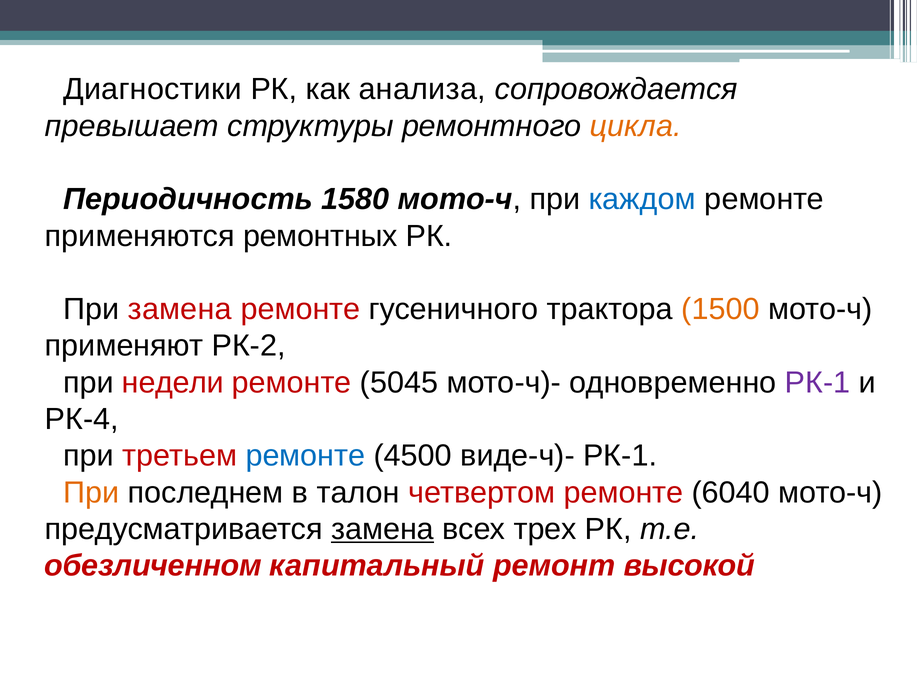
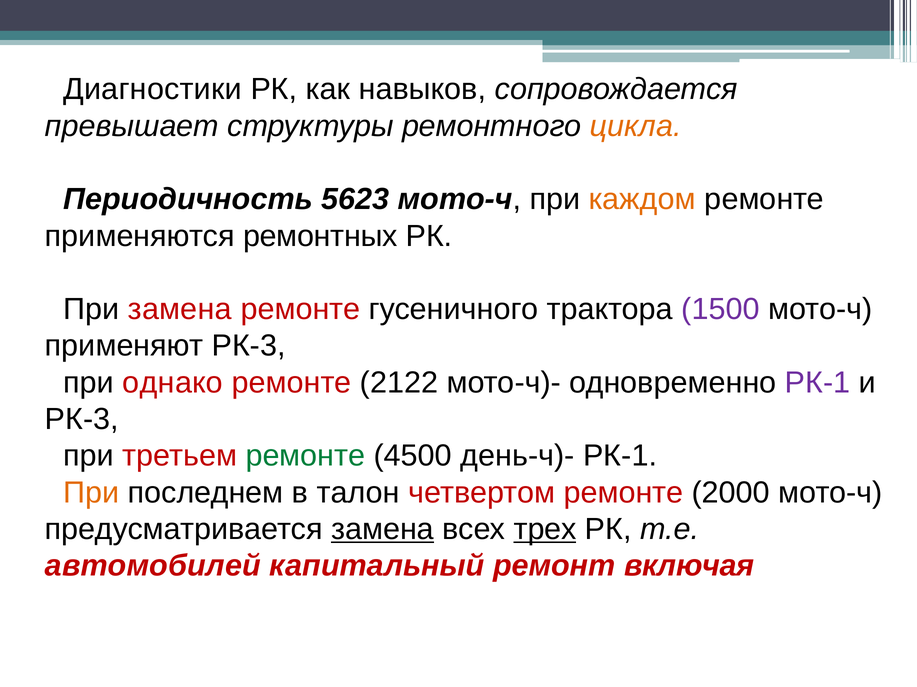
анализа: анализа -> навыков
1580: 1580 -> 5623
каждом colour: blue -> orange
1500 colour: orange -> purple
применяют РК-2: РК-2 -> РК-3
недели: недели -> однако
5045: 5045 -> 2122
РК-4 at (82, 420): РК-4 -> РК-3
ремонте at (305, 456) colour: blue -> green
виде-ч)-: виде-ч)- -> день-ч)-
6040: 6040 -> 2000
трех underline: none -> present
обезличенном: обезличенном -> автомобилей
высокой: высокой -> включая
